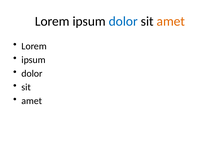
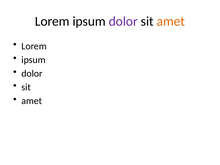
dolor at (123, 21) colour: blue -> purple
